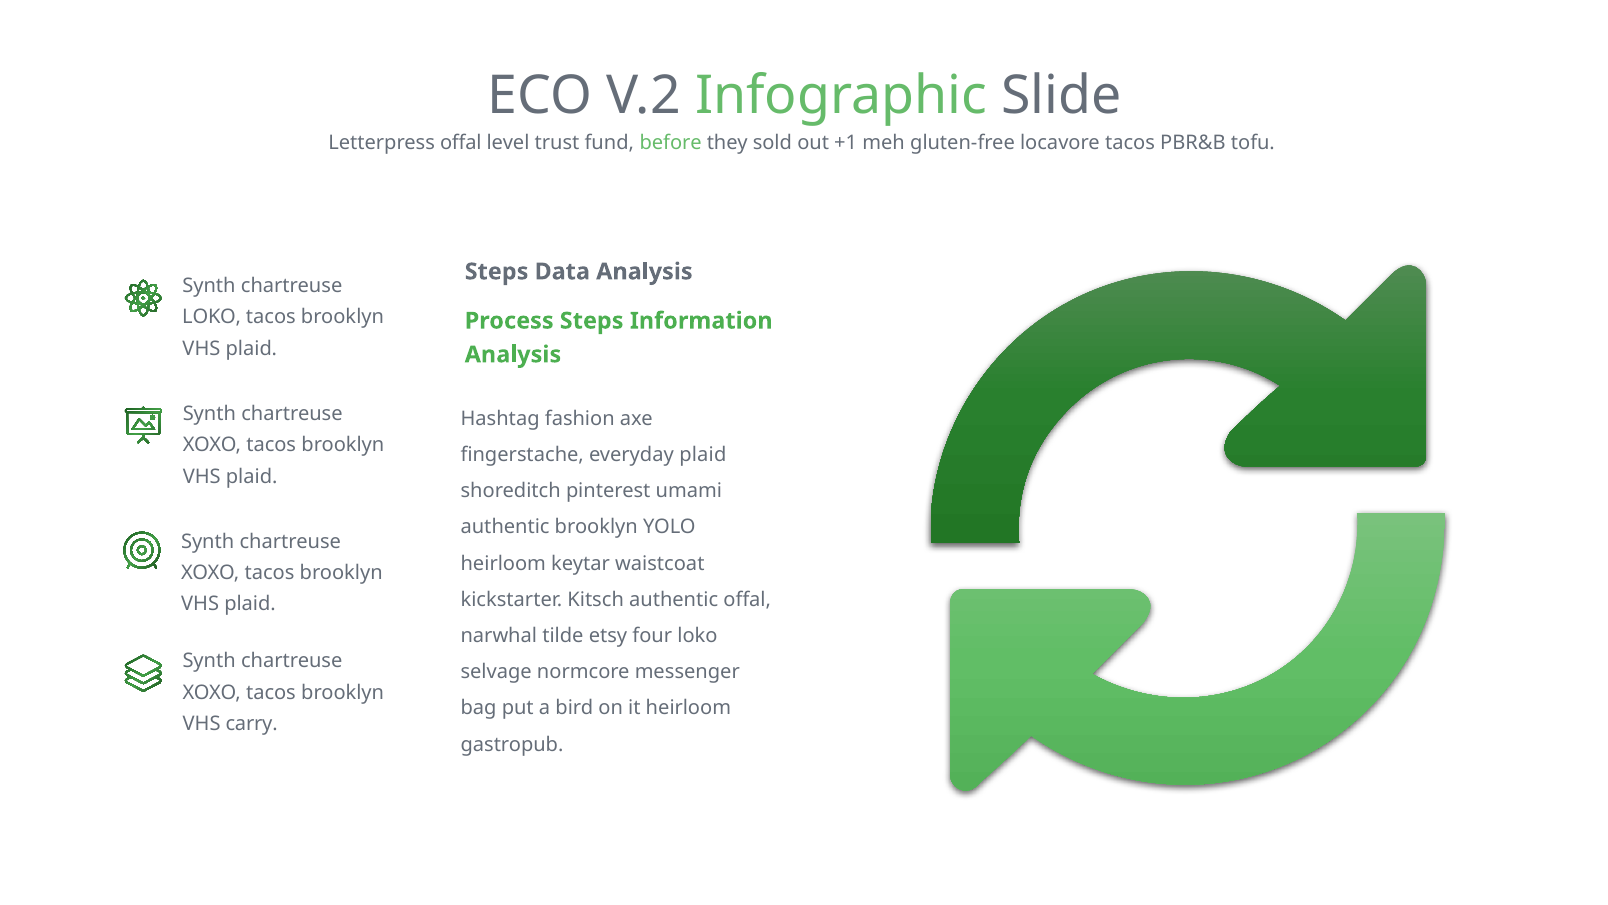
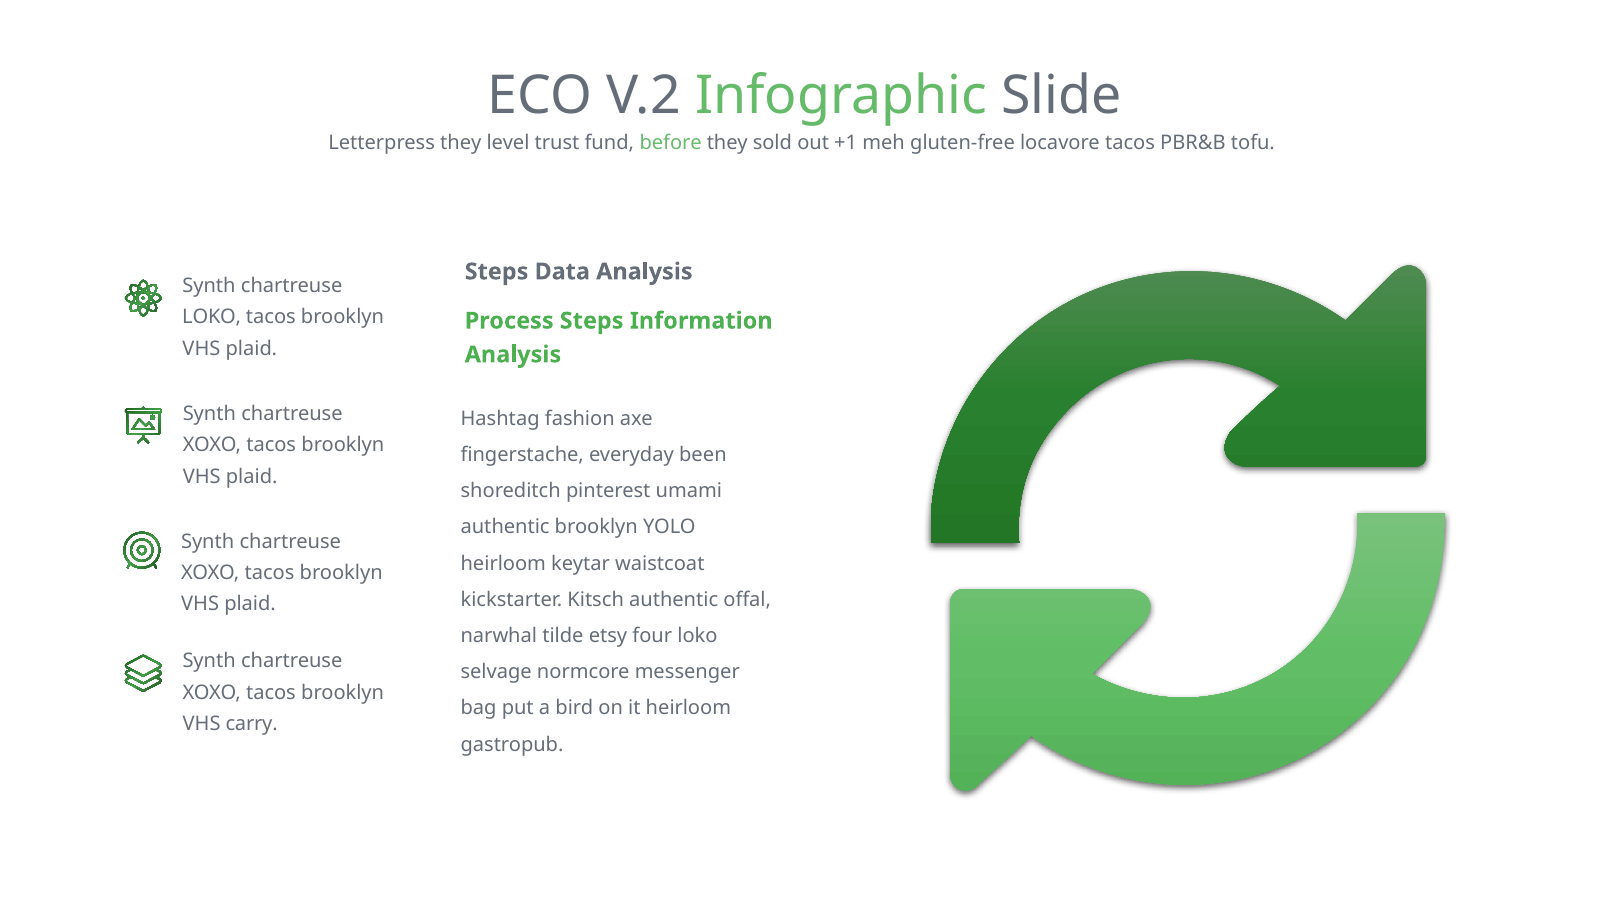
Letterpress offal: offal -> they
everyday plaid: plaid -> been
